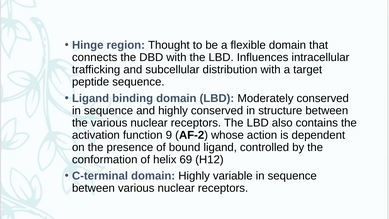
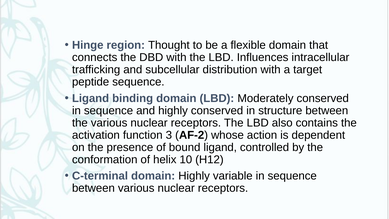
9: 9 -> 3
69: 69 -> 10
